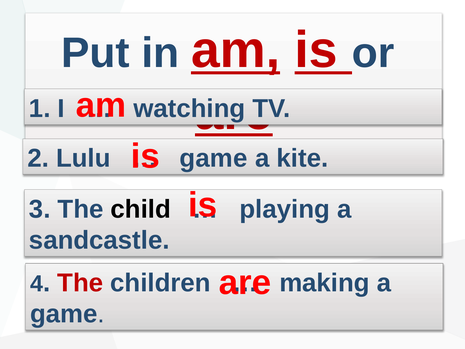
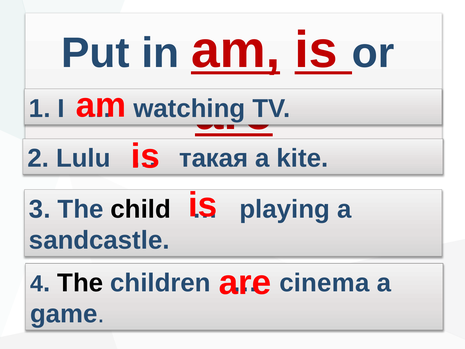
game at (213, 158): game -> такая
The at (80, 283) colour: red -> black
making: making -> cinema
